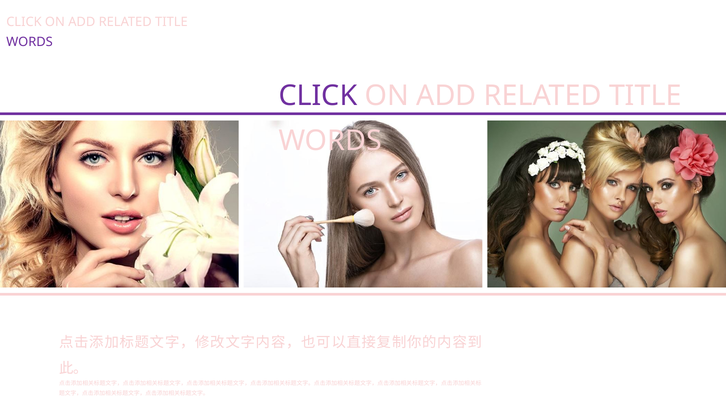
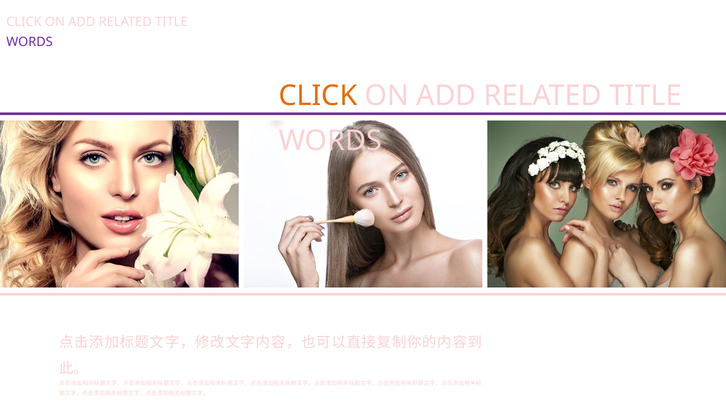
CLICK at (318, 96) colour: purple -> orange
